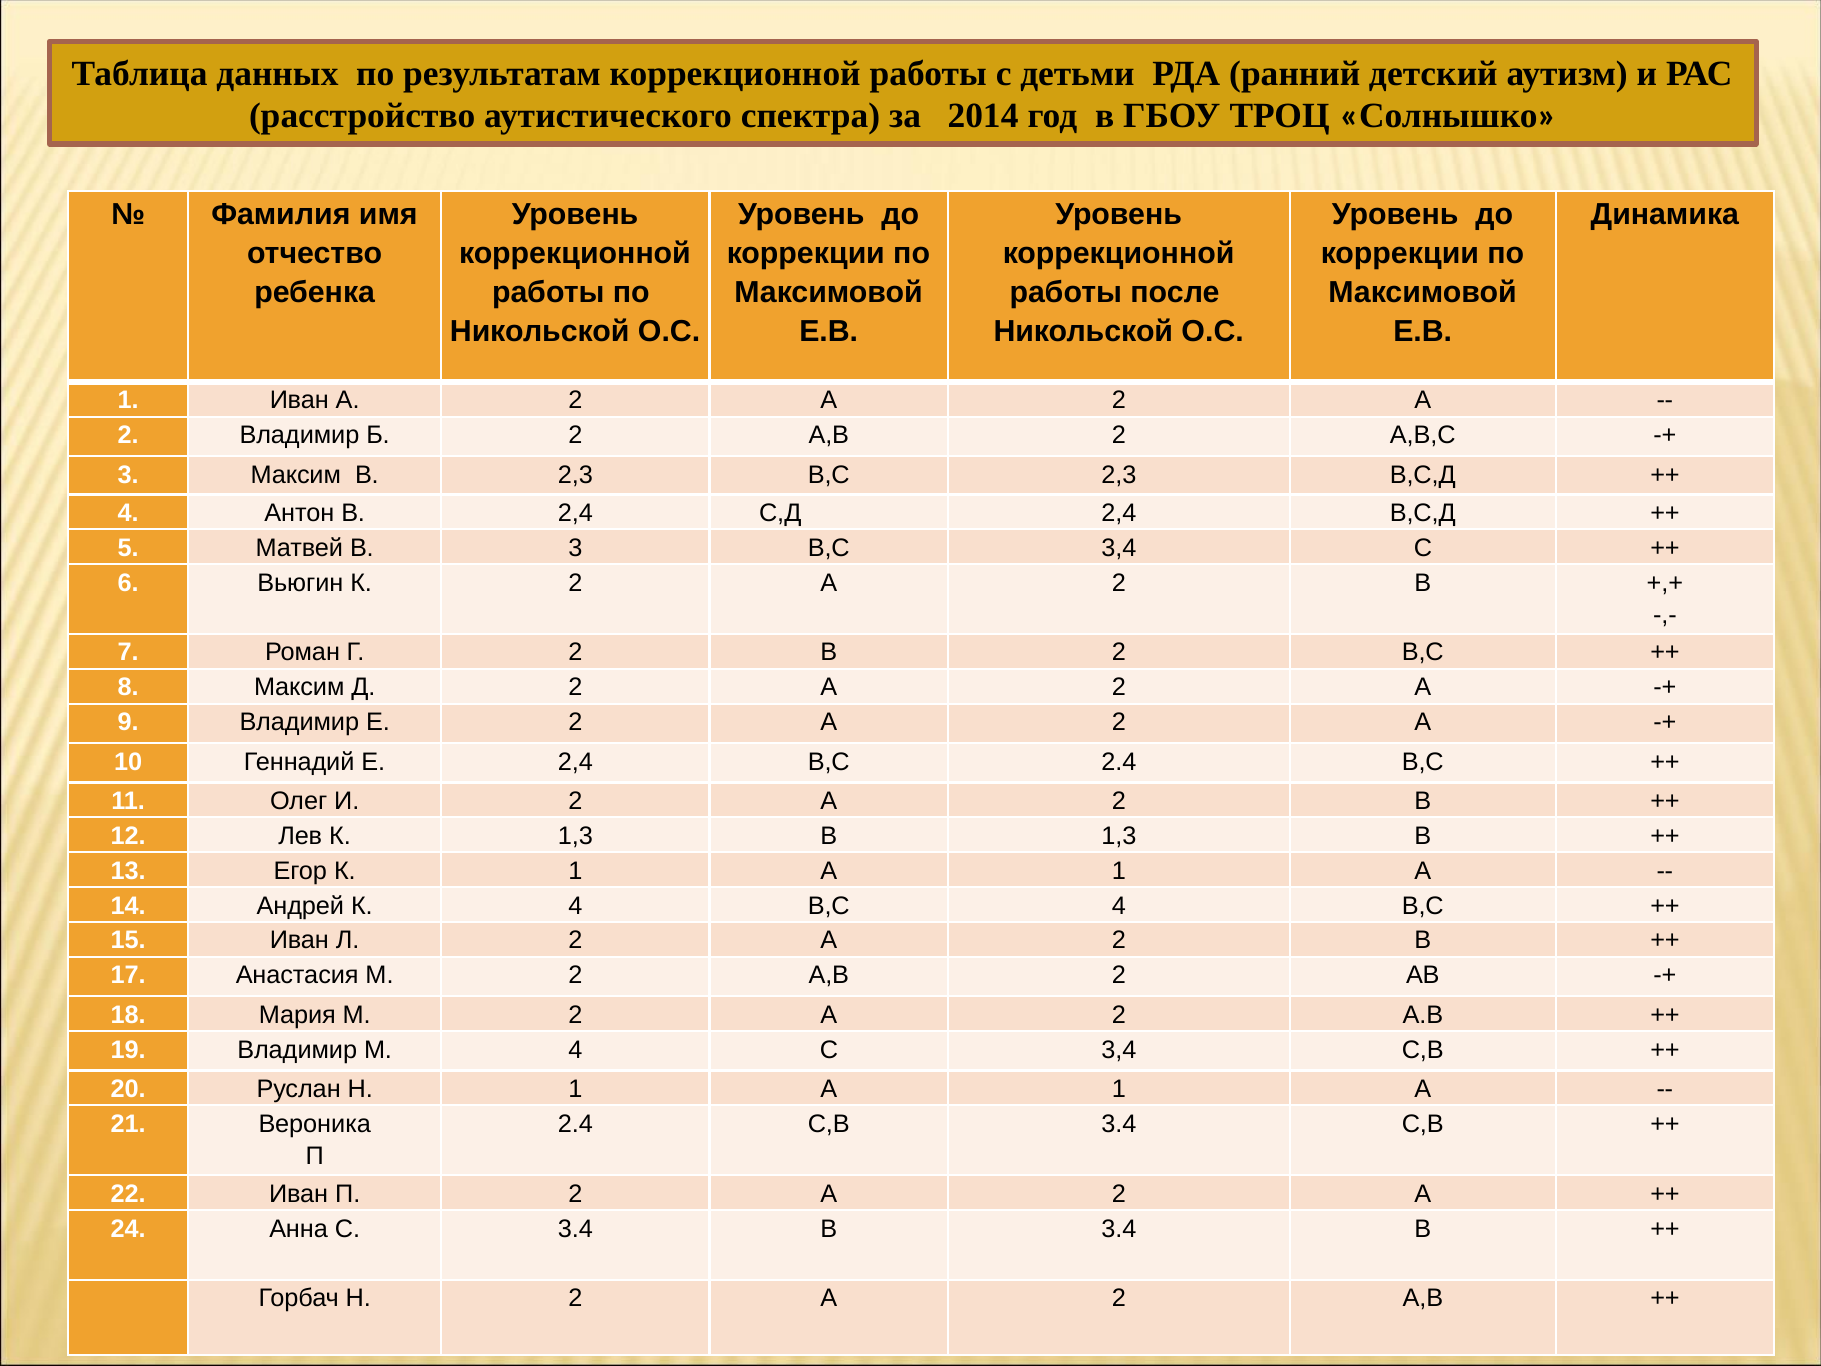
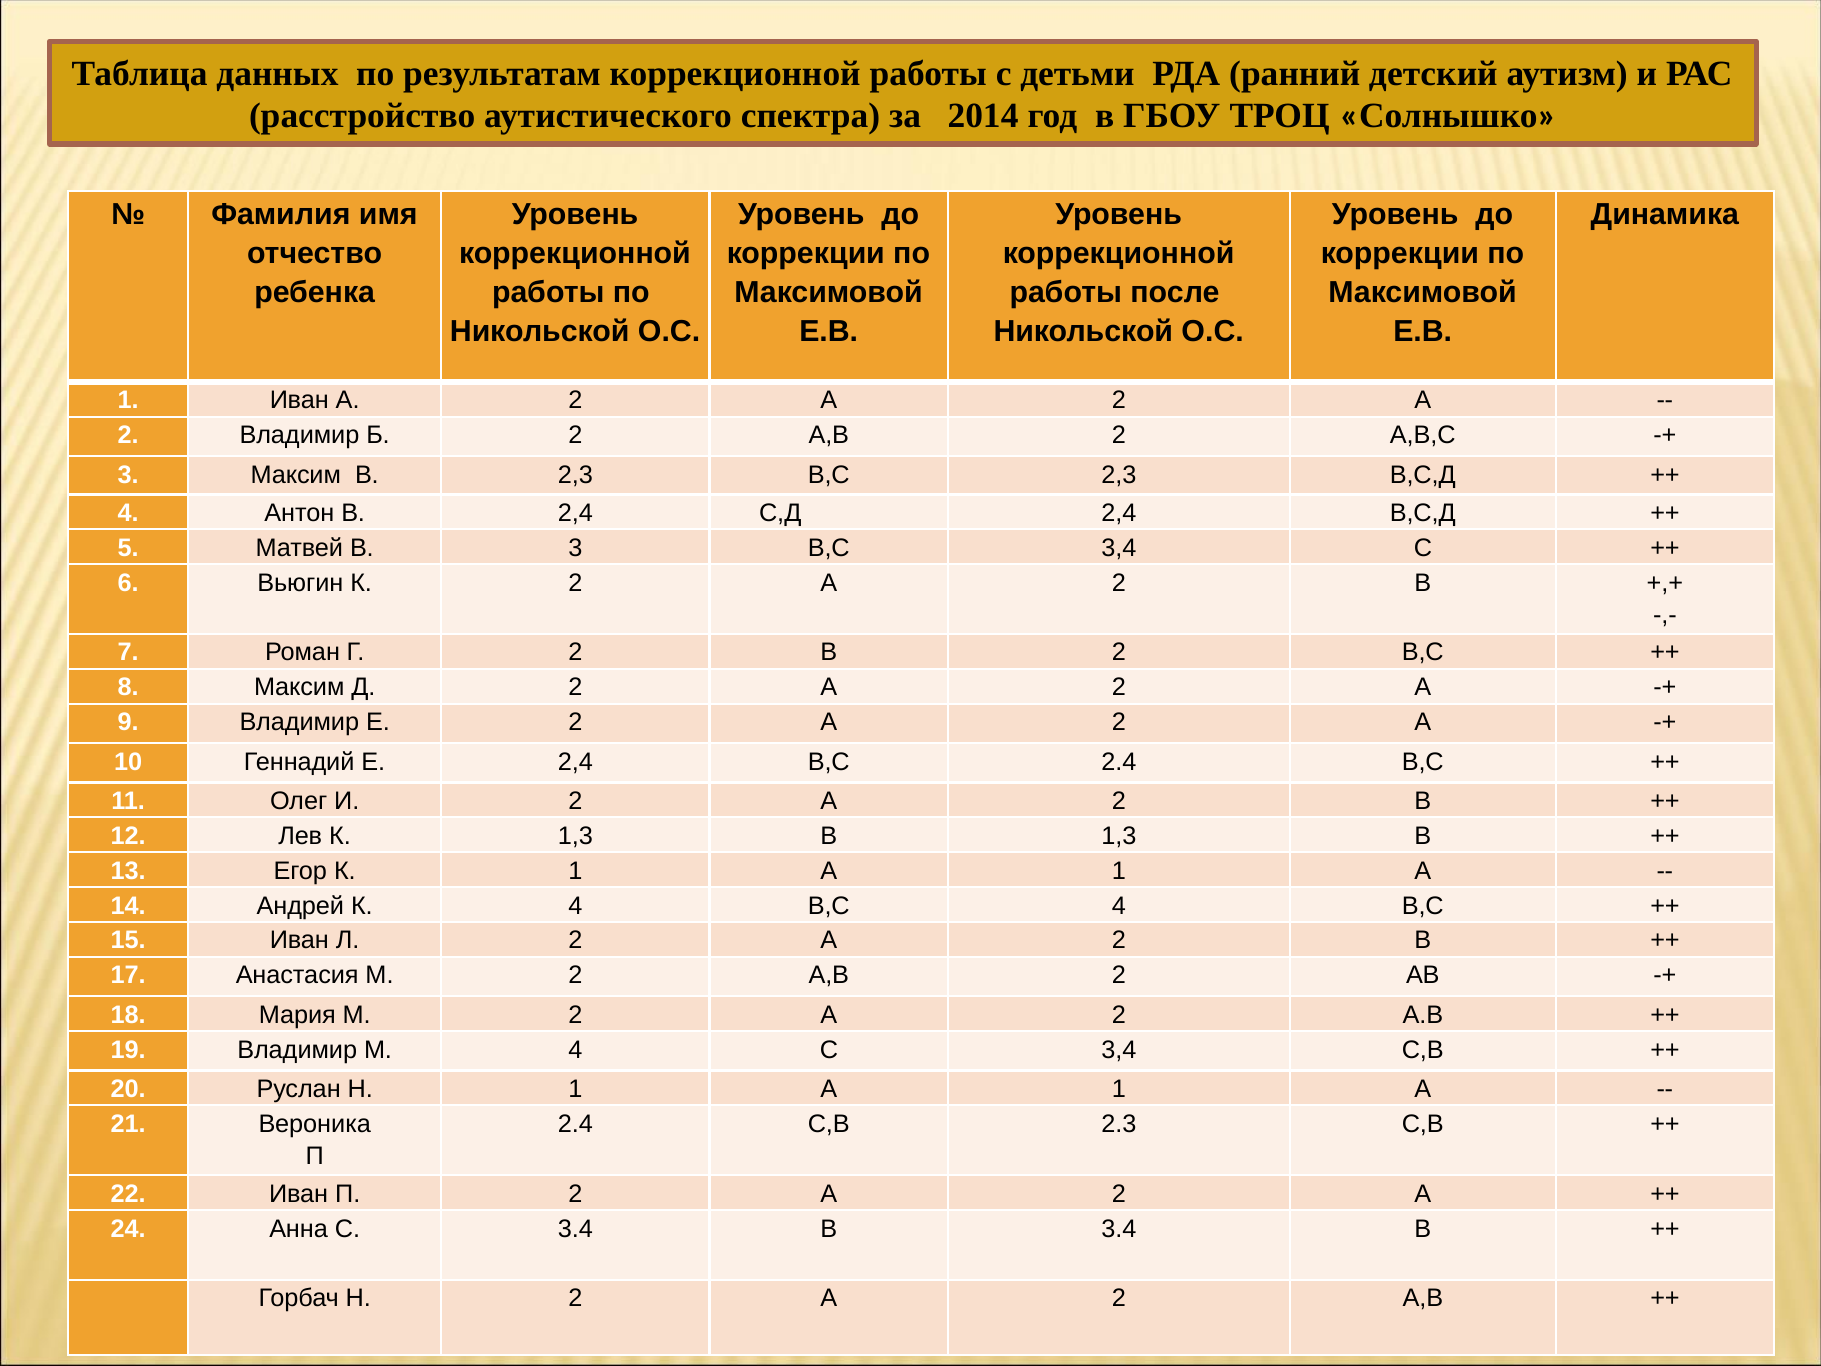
С,В 3.4: 3.4 -> 2.3
